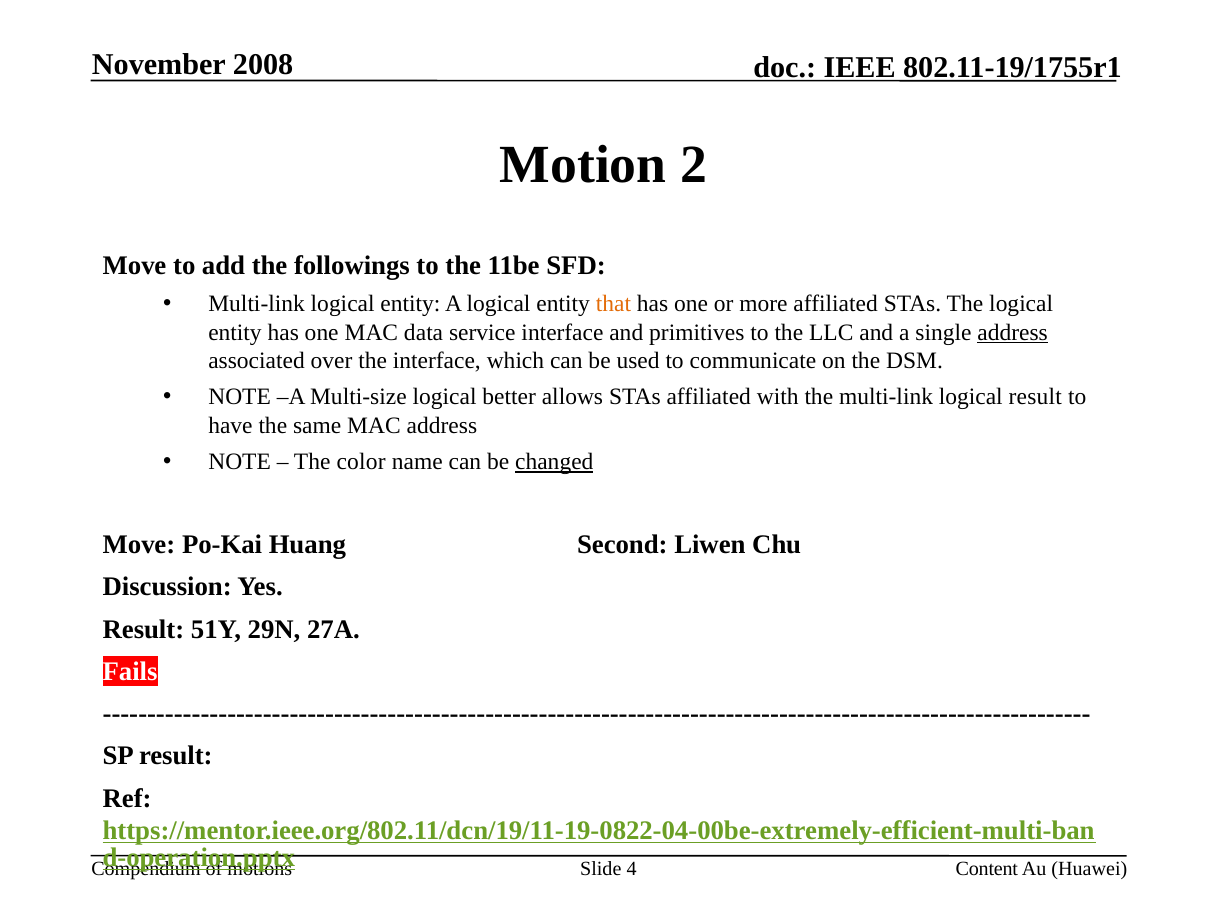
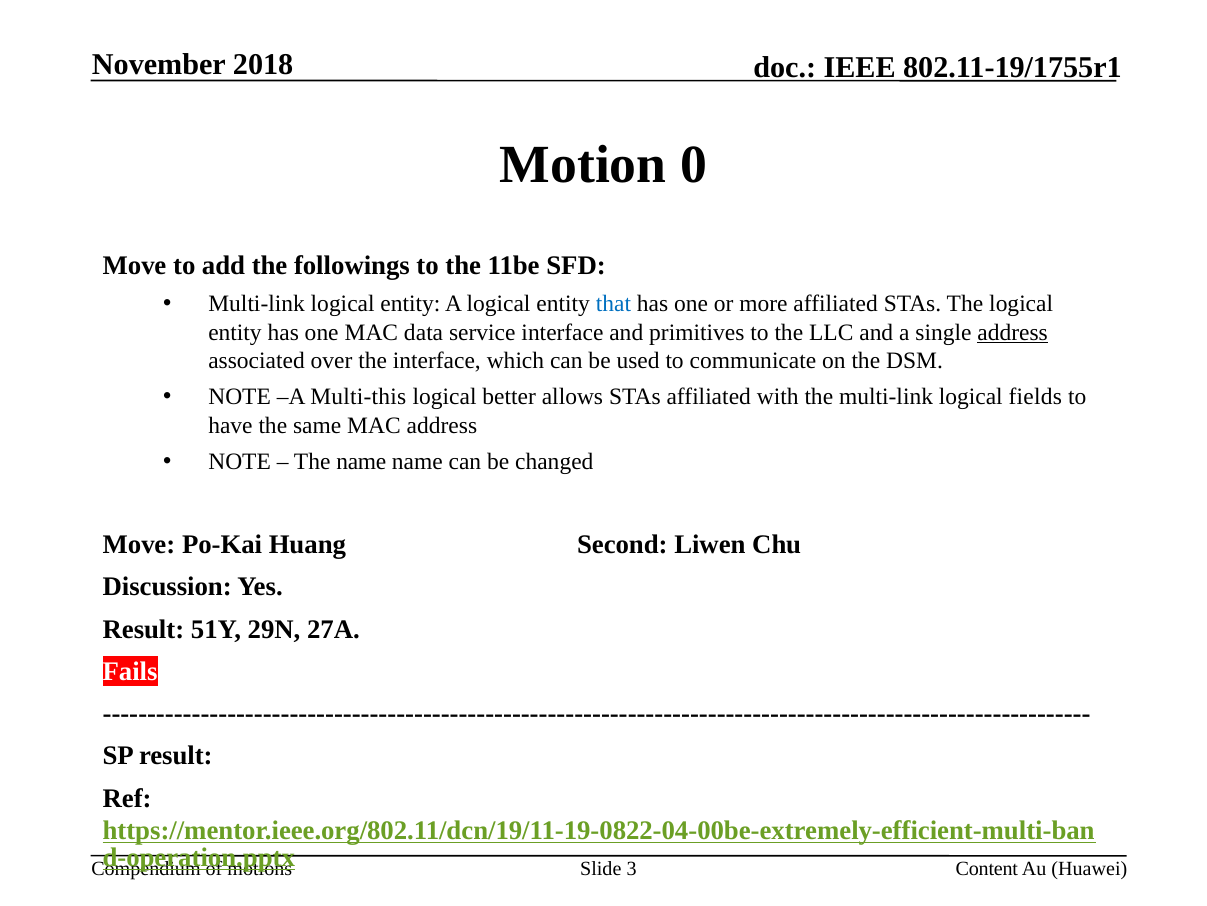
2008: 2008 -> 2018
2: 2 -> 0
that colour: orange -> blue
Multi-size: Multi-size -> Multi-this
logical result: result -> fields
The color: color -> name
changed underline: present -> none
4: 4 -> 3
